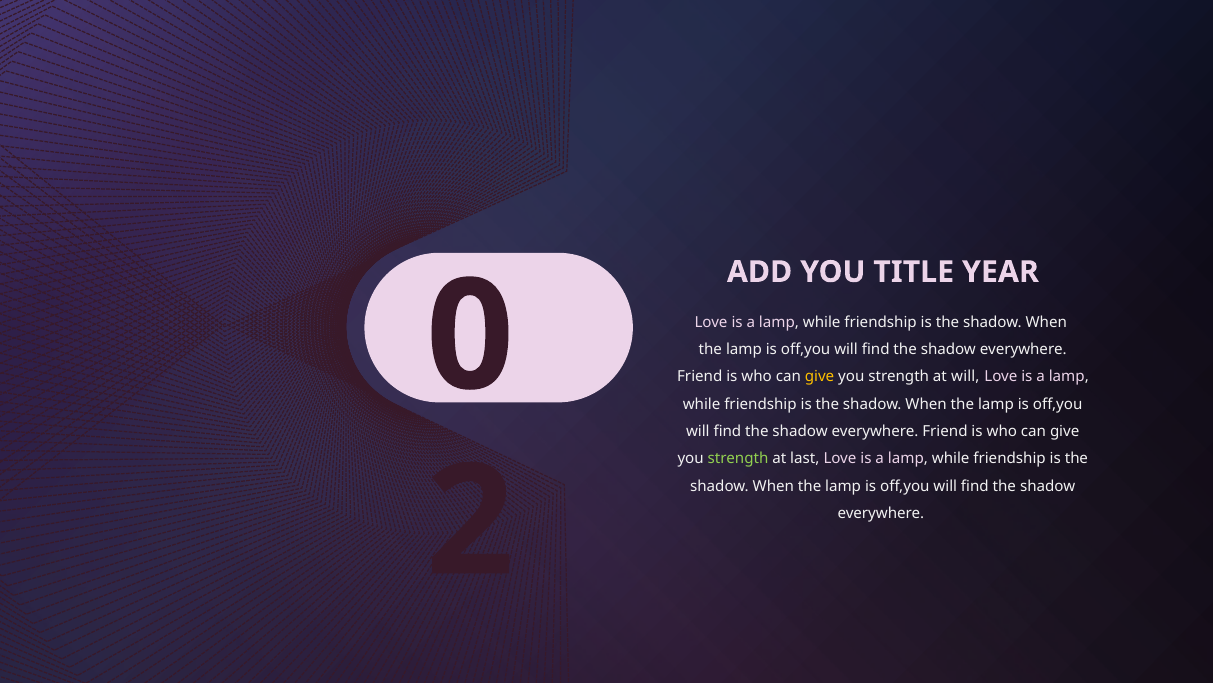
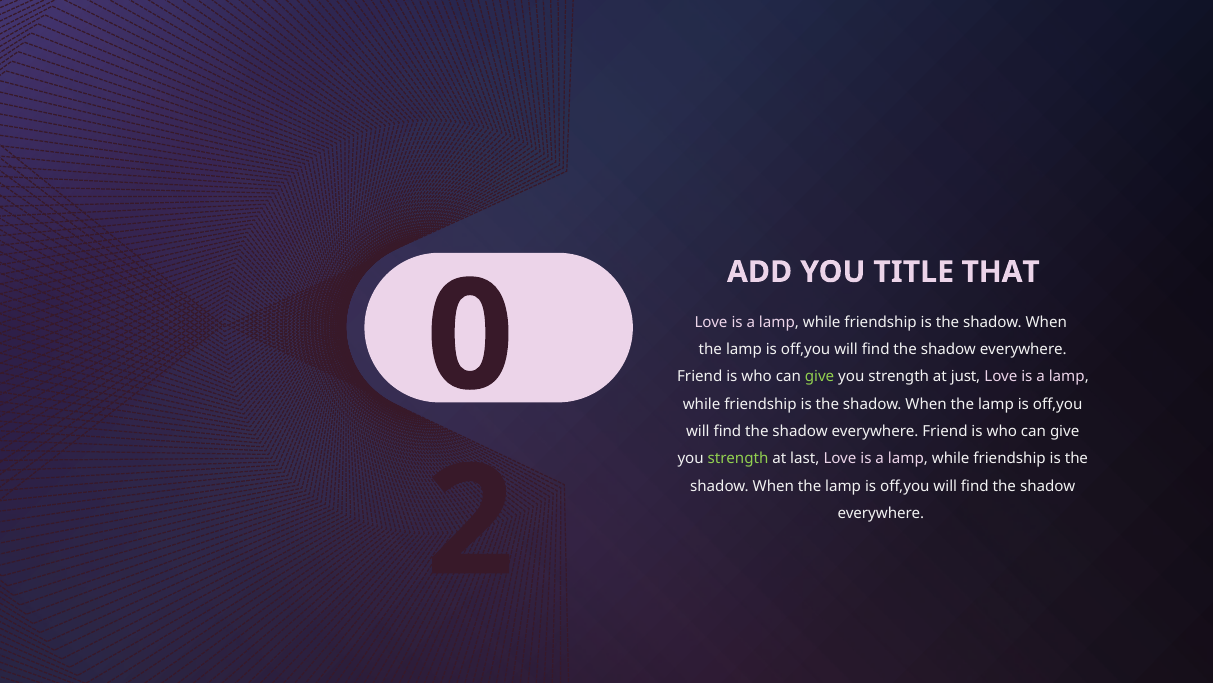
YEAR: YEAR -> THAT
give at (820, 376) colour: yellow -> light green
at will: will -> just
